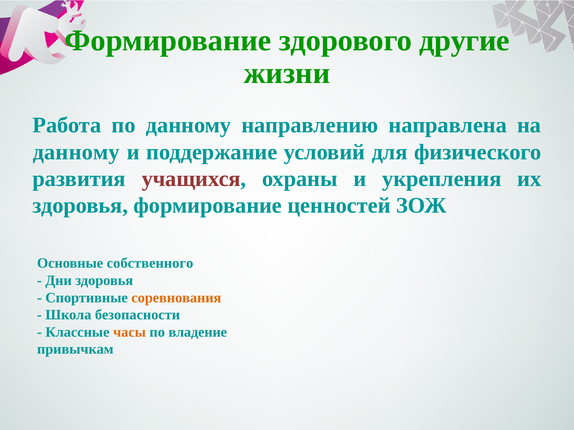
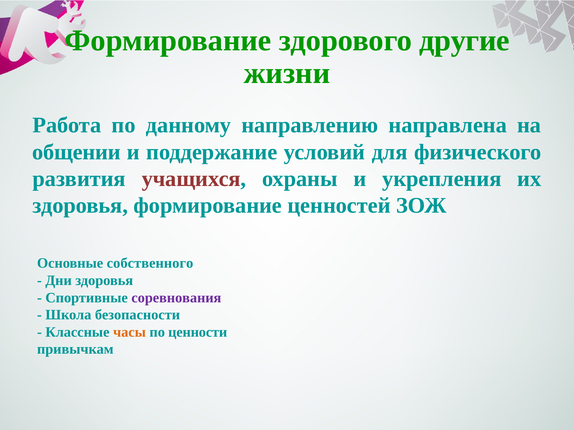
данному at (76, 152): данному -> общении
соревнования colour: orange -> purple
владение: владение -> ценности
